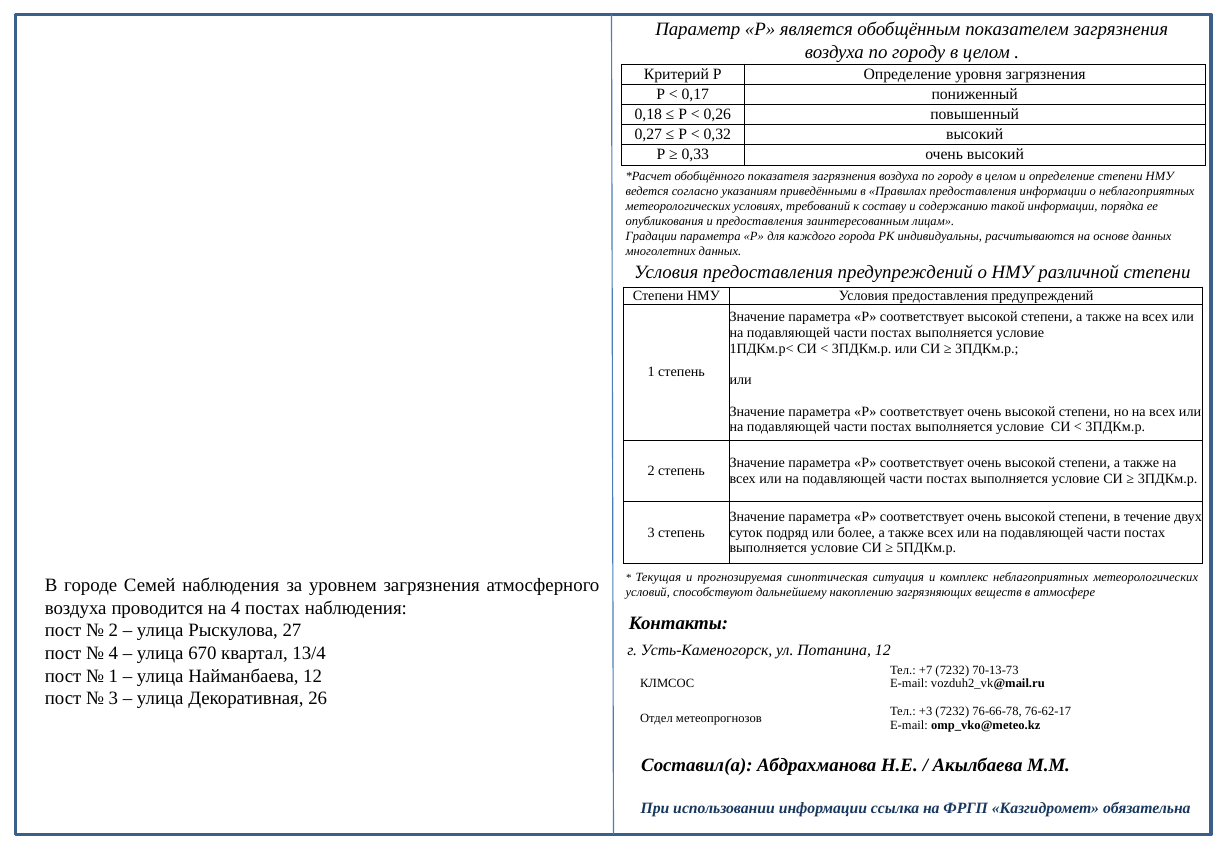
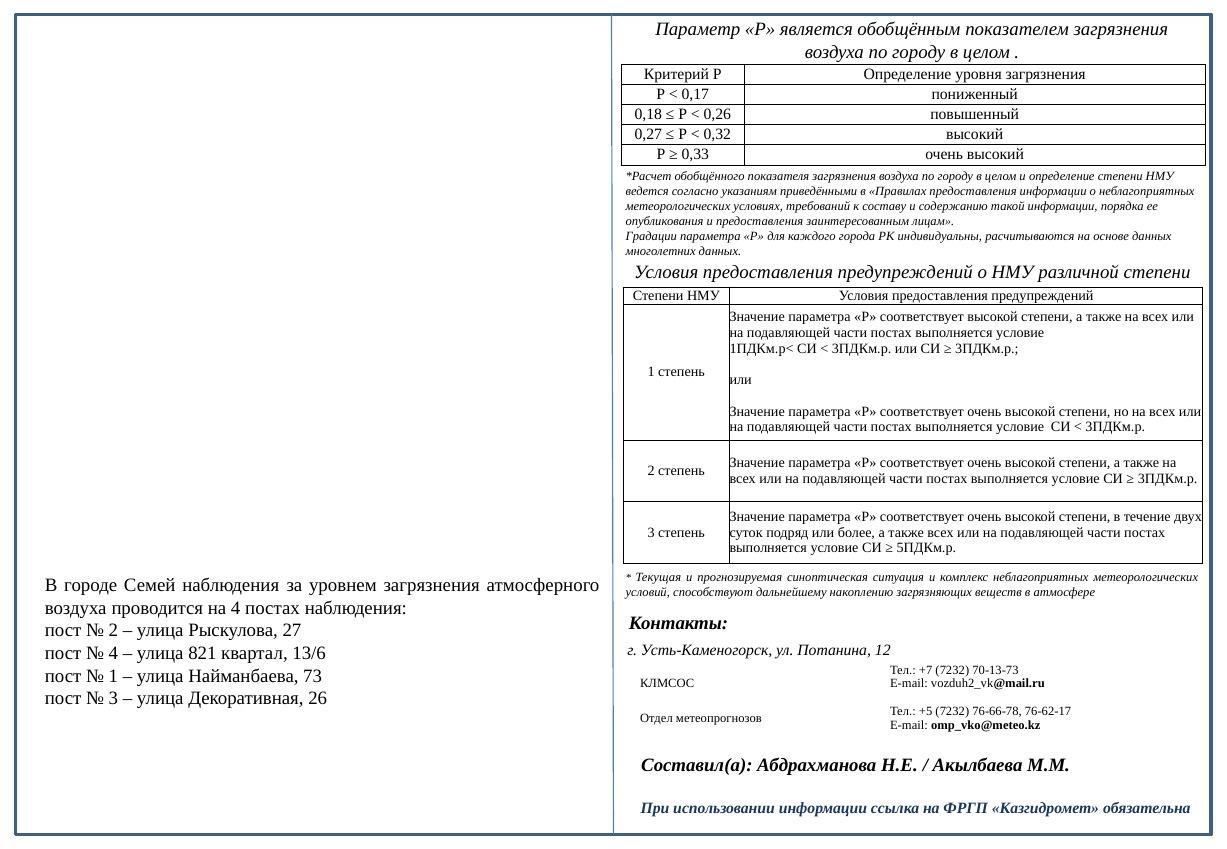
670: 670 -> 821
13/4: 13/4 -> 13/6
Найманбаева 12: 12 -> 73
+3: +3 -> +5
